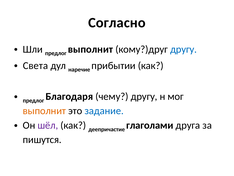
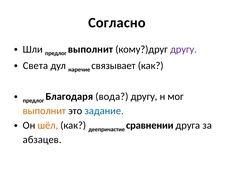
другу at (184, 49) colour: blue -> purple
прибытии: прибытии -> связывает
чему: чему -> вода
шёл colour: purple -> orange
глаголами: глаголами -> сравнении
пишутся: пишутся -> абзацев
